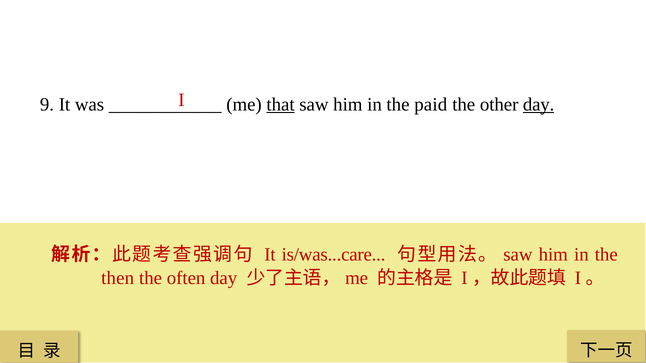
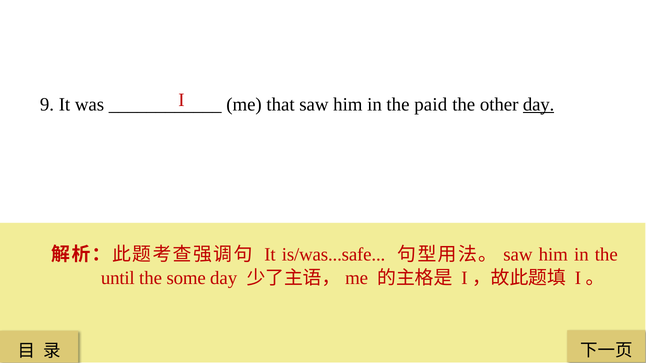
that underline: present -> none
is/was...care: is/was...care -> is/was...safe
then: then -> until
often: often -> some
